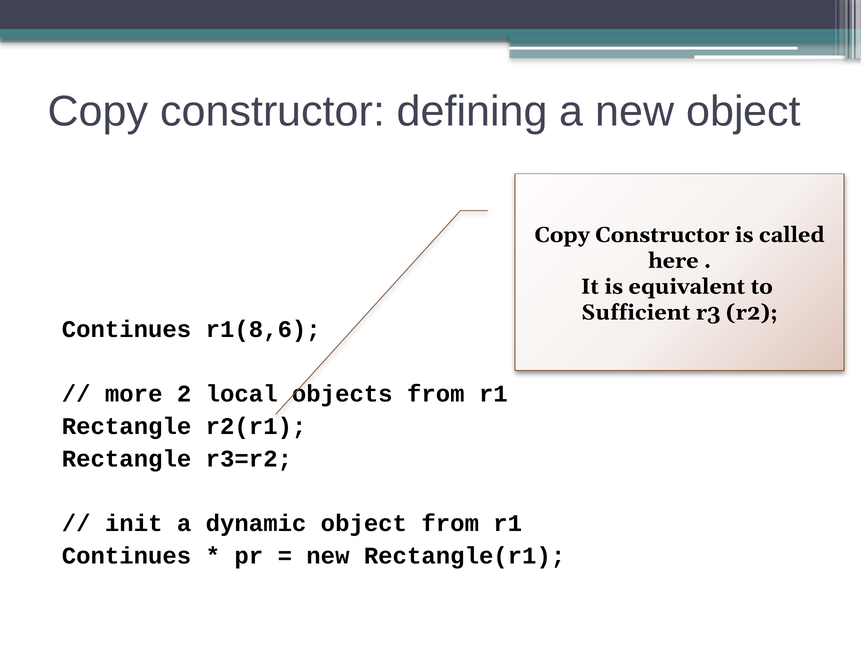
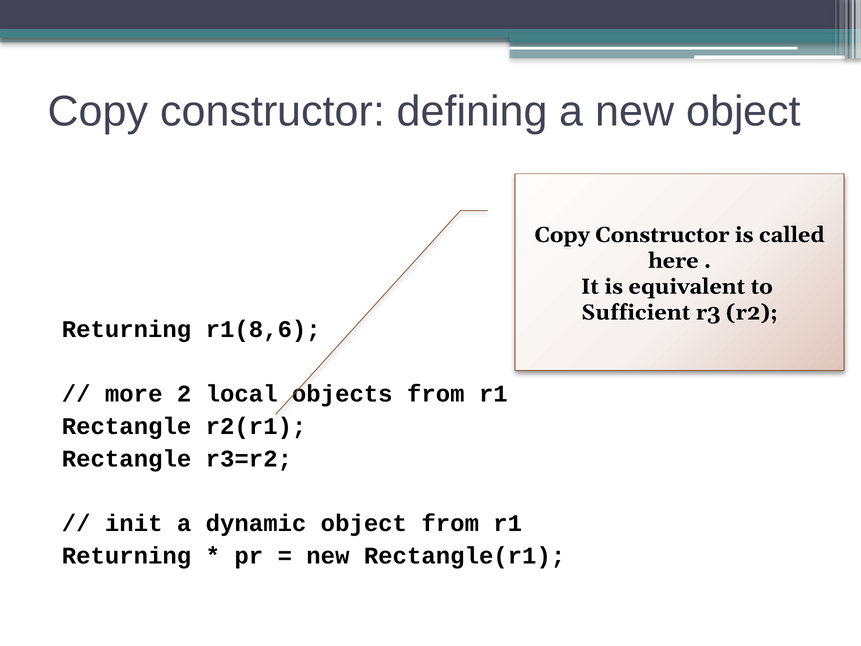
Continues at (127, 329): Continues -> Returning
Continues at (127, 555): Continues -> Returning
